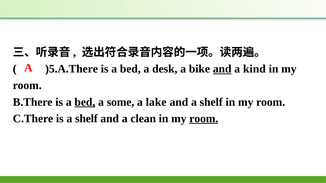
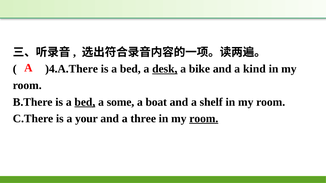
)5.A.There: )5.A.There -> )4.A.There
desk underline: none -> present
and at (222, 69) underline: present -> none
lake: lake -> boat
is a shelf: shelf -> your
clean: clean -> three
